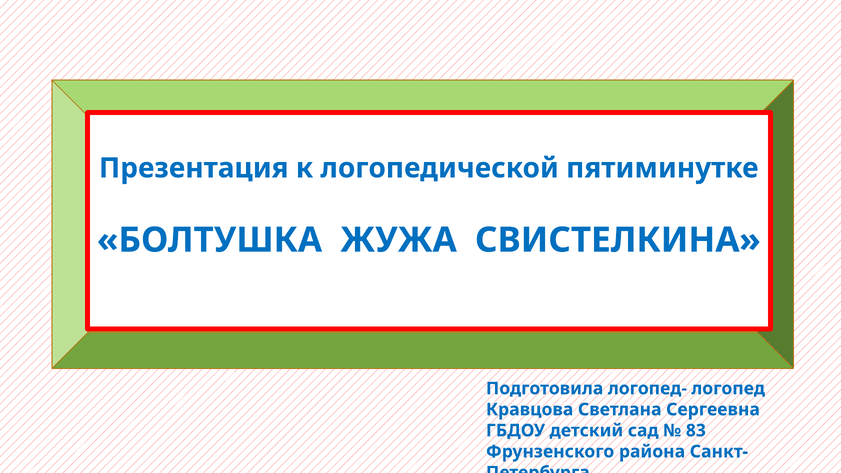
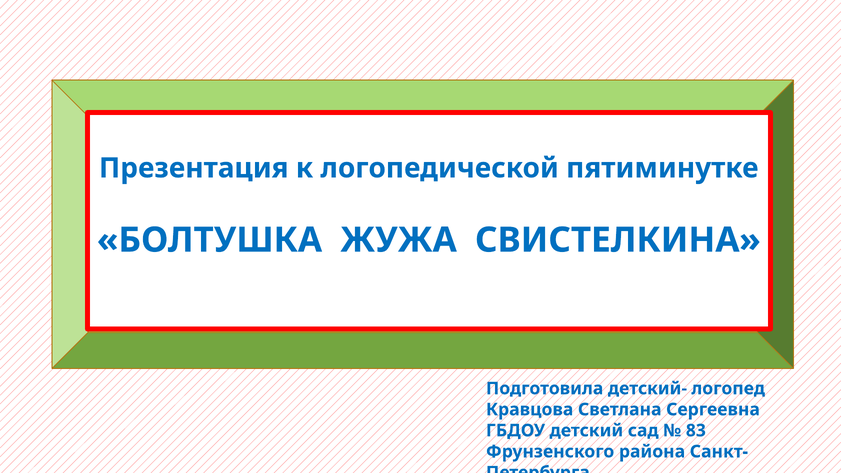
логопед-: логопед- -> детский-
